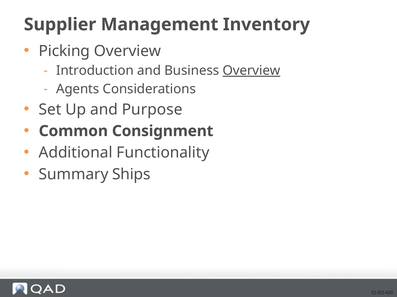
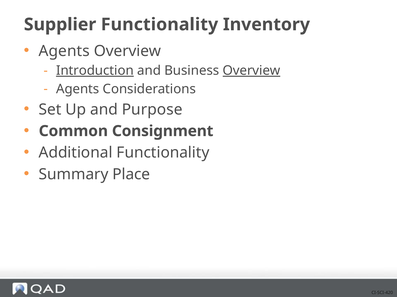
Supplier Management: Management -> Functionality
Picking at (64, 51): Picking -> Agents
Introduction underline: none -> present
Ships: Ships -> Place
